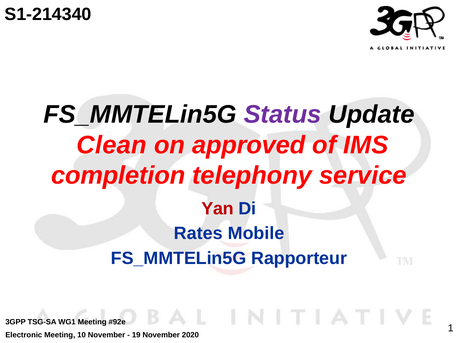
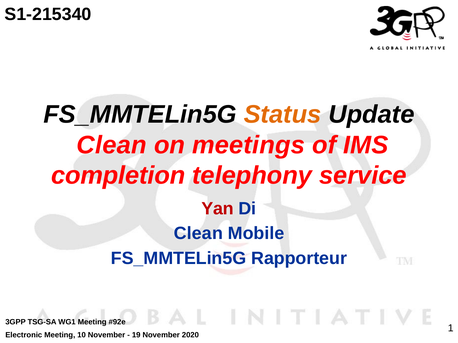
S1-214340: S1-214340 -> S1-215340
Status colour: purple -> orange
approved: approved -> meetings
Rates at (198, 234): Rates -> Clean
